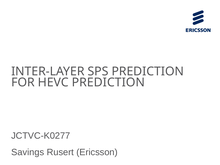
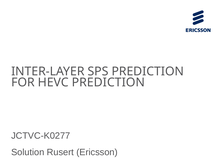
Savings: Savings -> Solution
